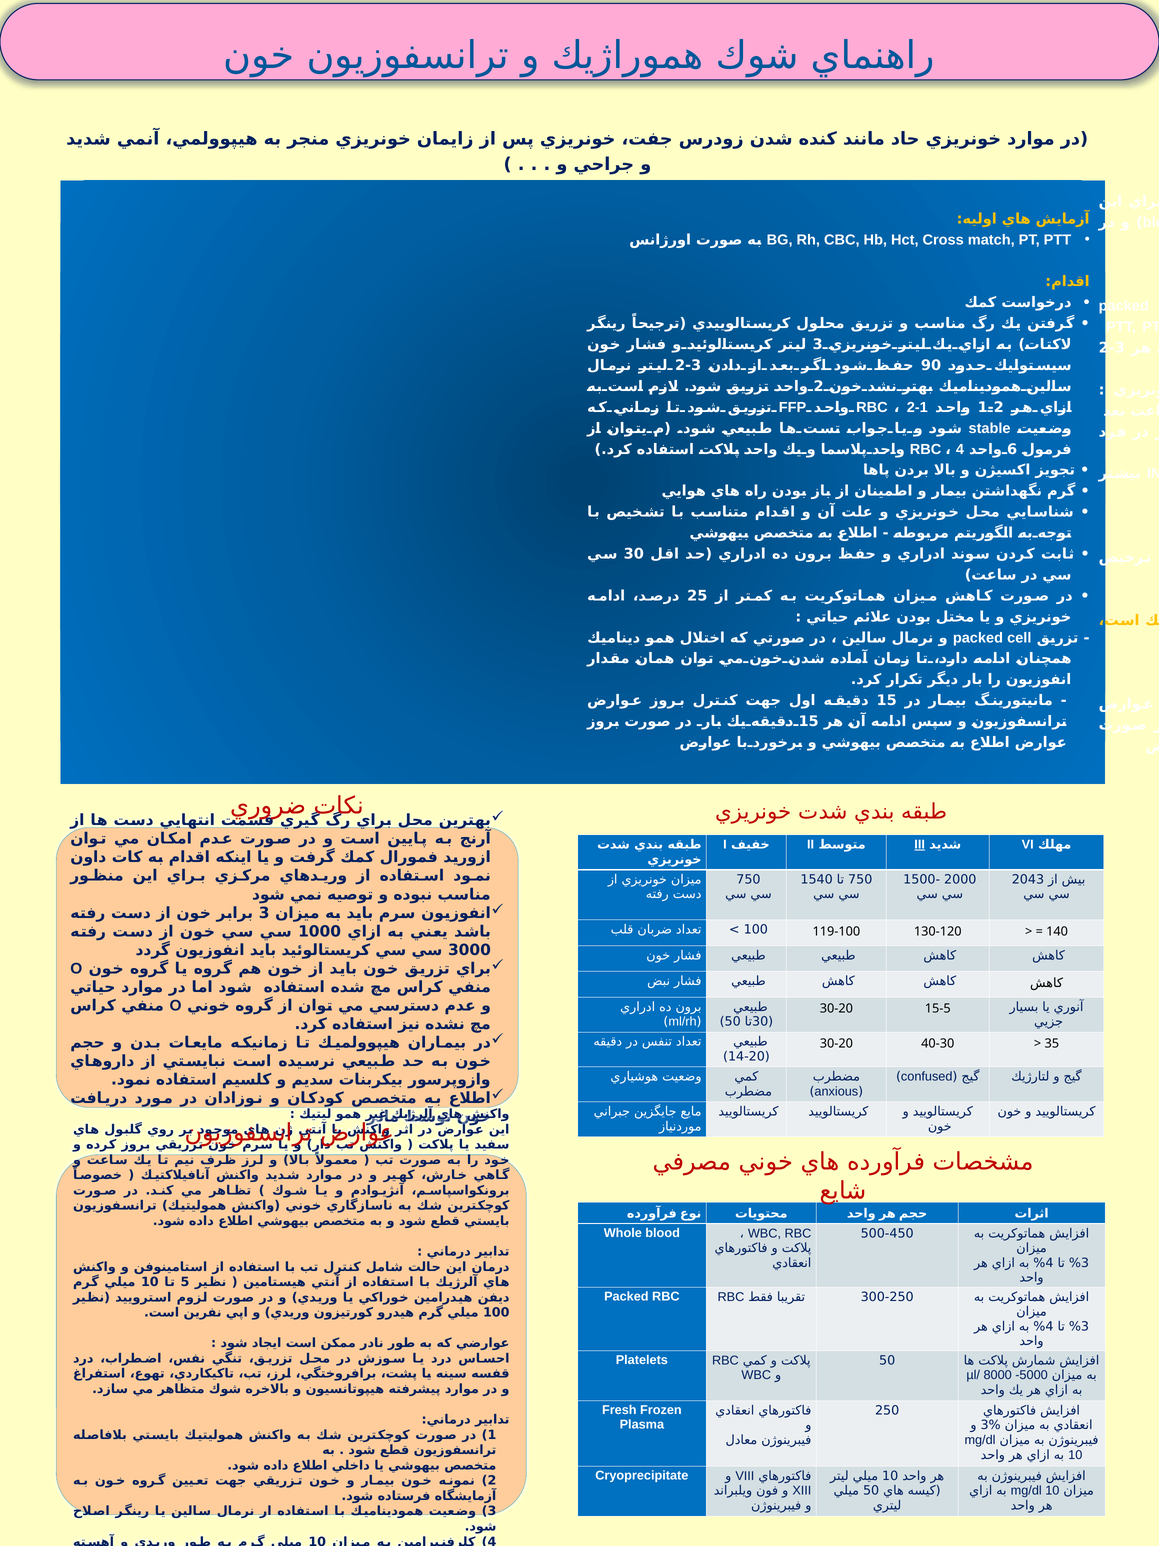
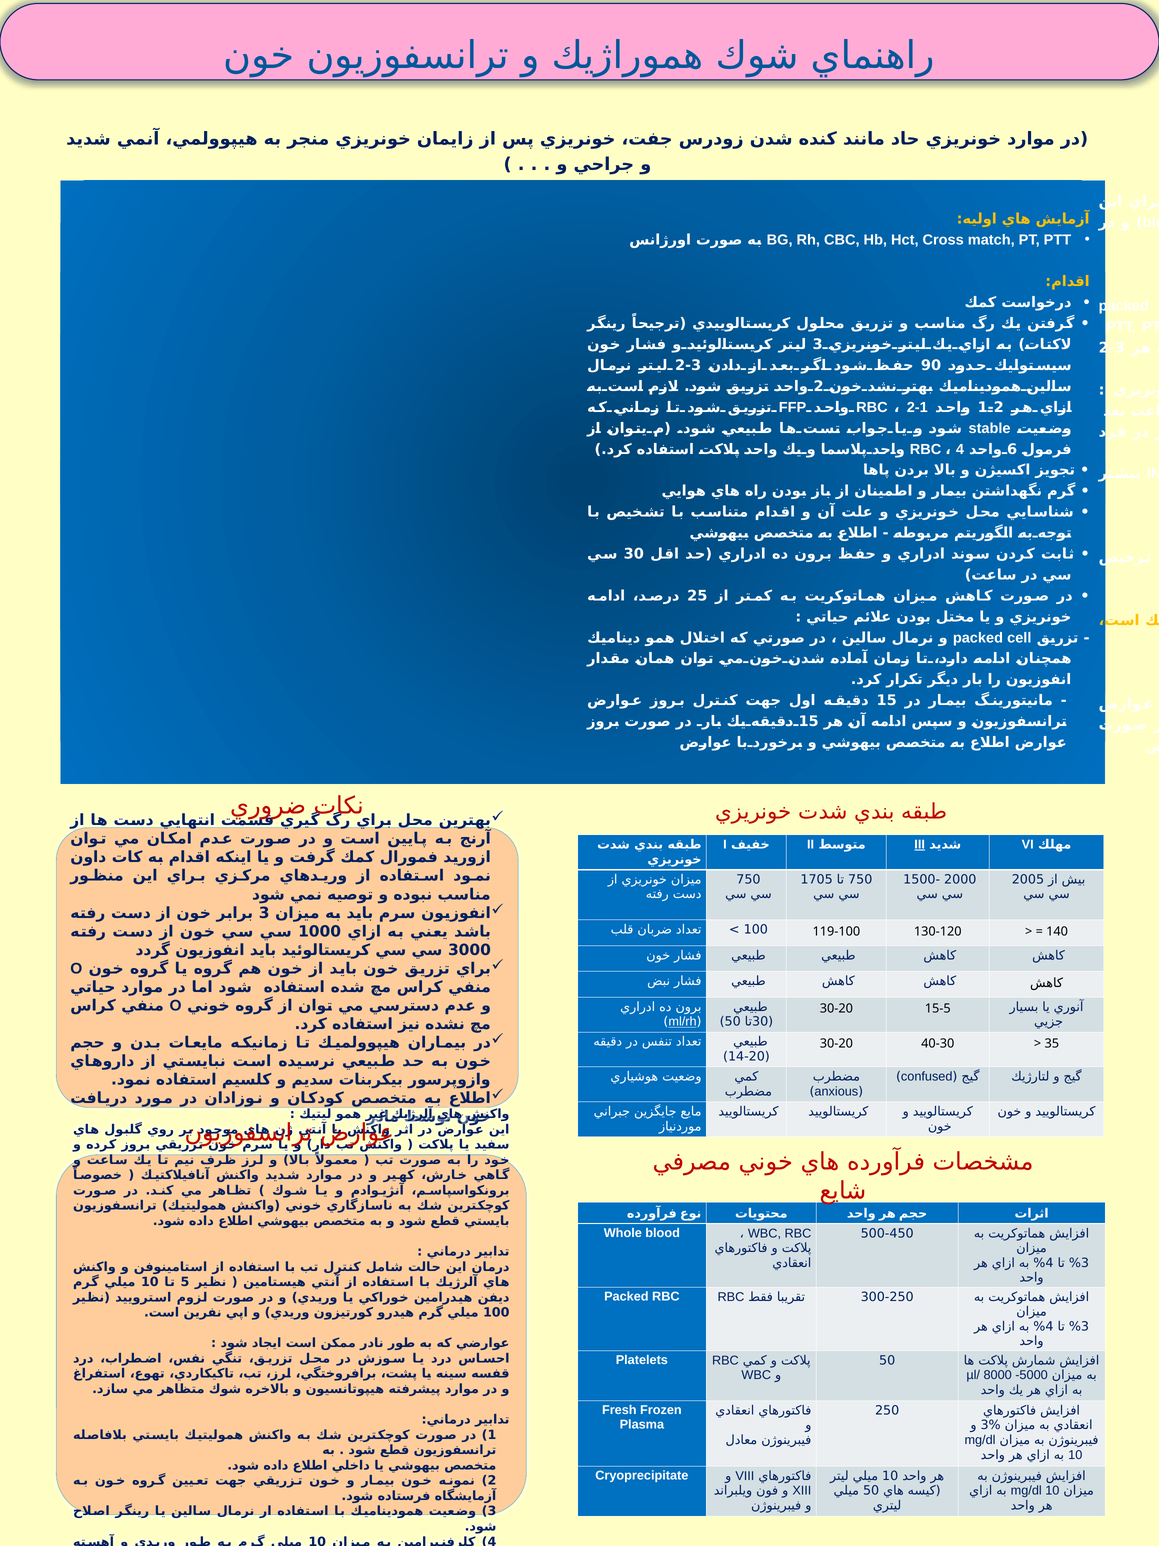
1540: 1540 -> 1705
2043: 2043 -> 2005
ml/rh underline: none -> present
